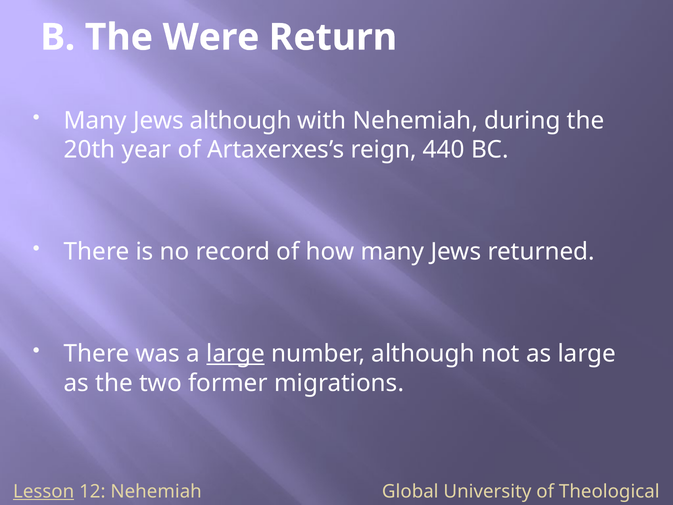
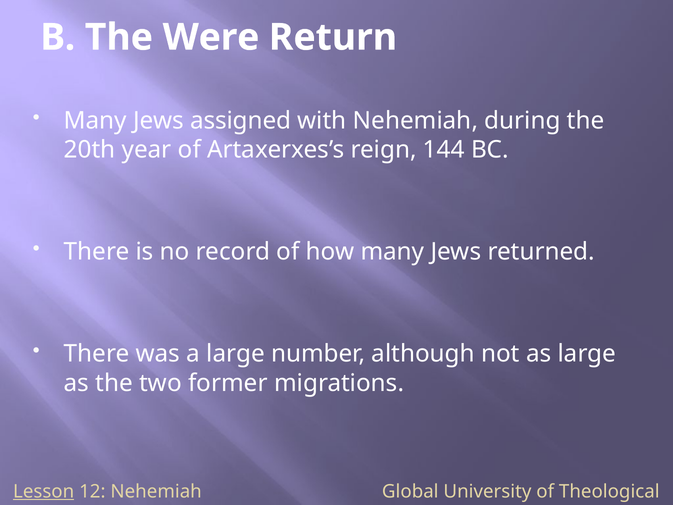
Jews although: although -> assigned
440: 440 -> 144
large at (236, 354) underline: present -> none
